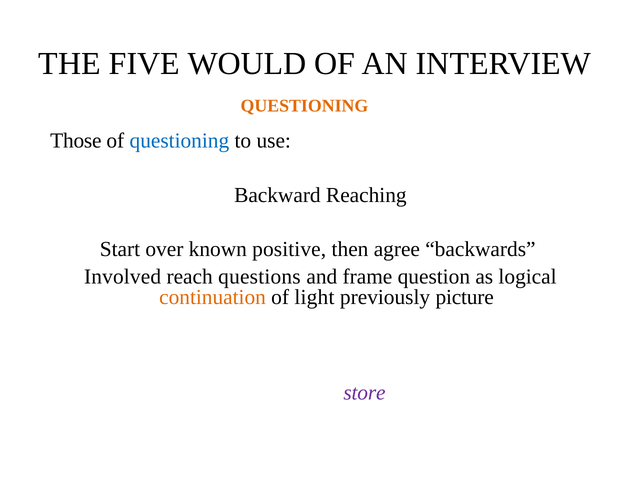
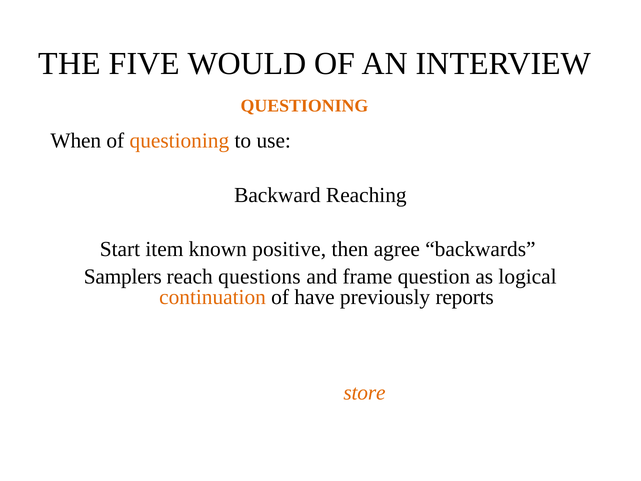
Those: Those -> When
questioning at (179, 141) colour: blue -> orange
over: over -> item
Involved: Involved -> Samplers
of light: light -> have
picture: picture -> reports
store at (364, 392) colour: purple -> orange
